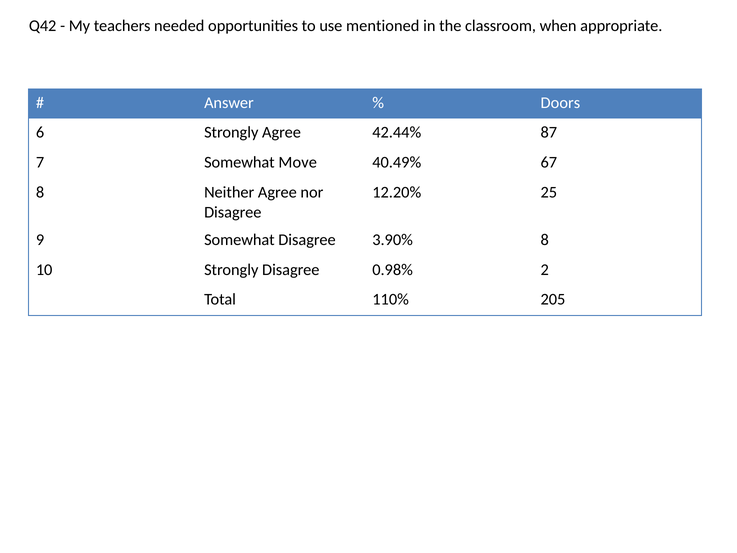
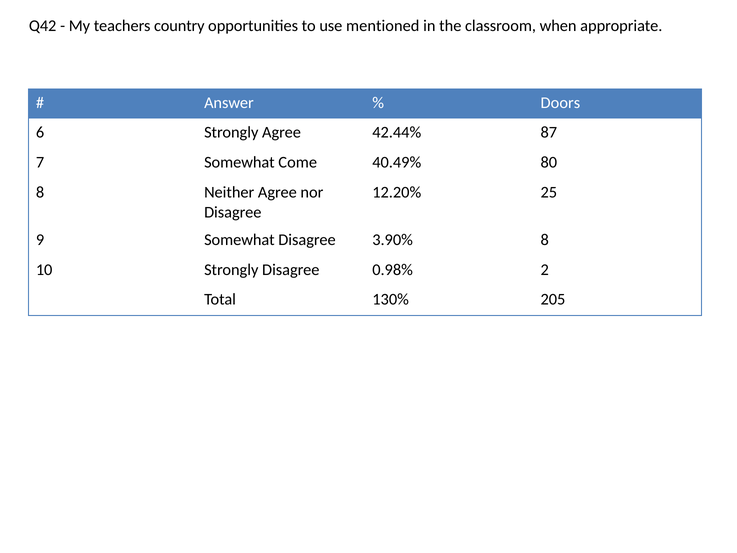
needed: needed -> country
Move: Move -> Come
67: 67 -> 80
110%: 110% -> 130%
